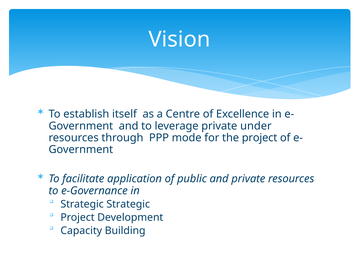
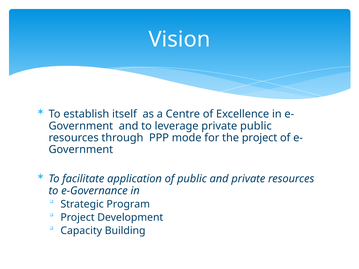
private under: under -> public
Strategic Strategic: Strategic -> Program
